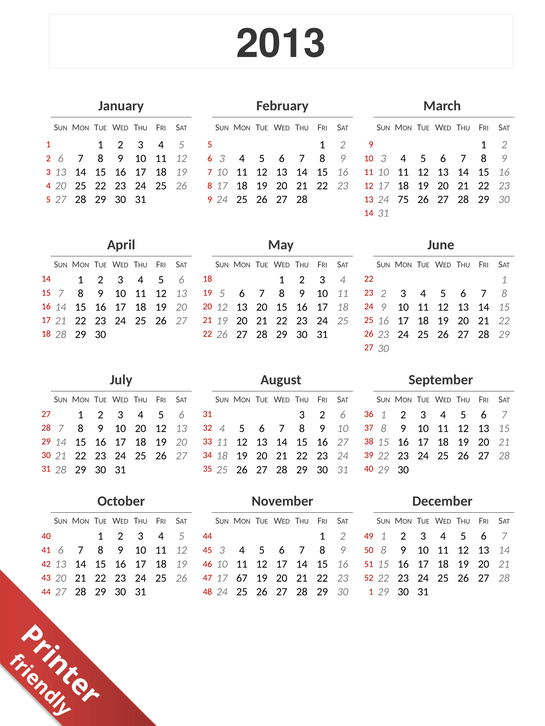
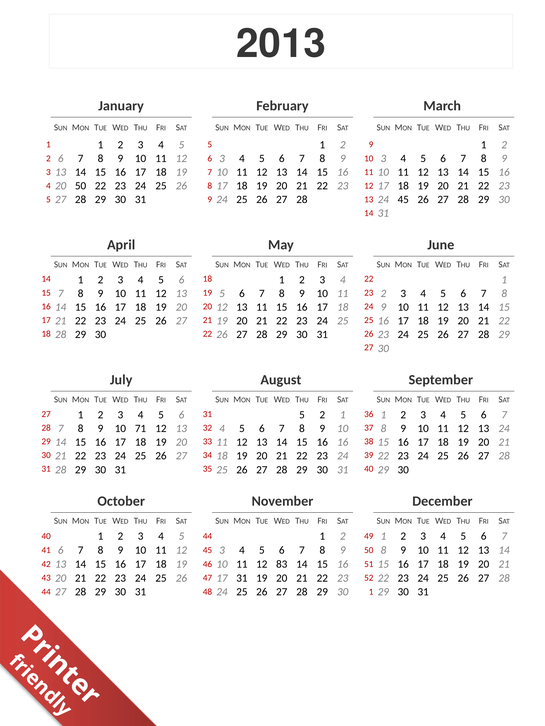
20 25: 25 -> 50
24 75: 75 -> 45
13 20: 20 -> 11
31 3: 3 -> 5
6 at (343, 415): 6 -> 1
10 20: 20 -> 71
12 13 15: 15 -> 24
16 27: 27 -> 16
11 12 17: 17 -> 83
17 67: 67 -> 31
